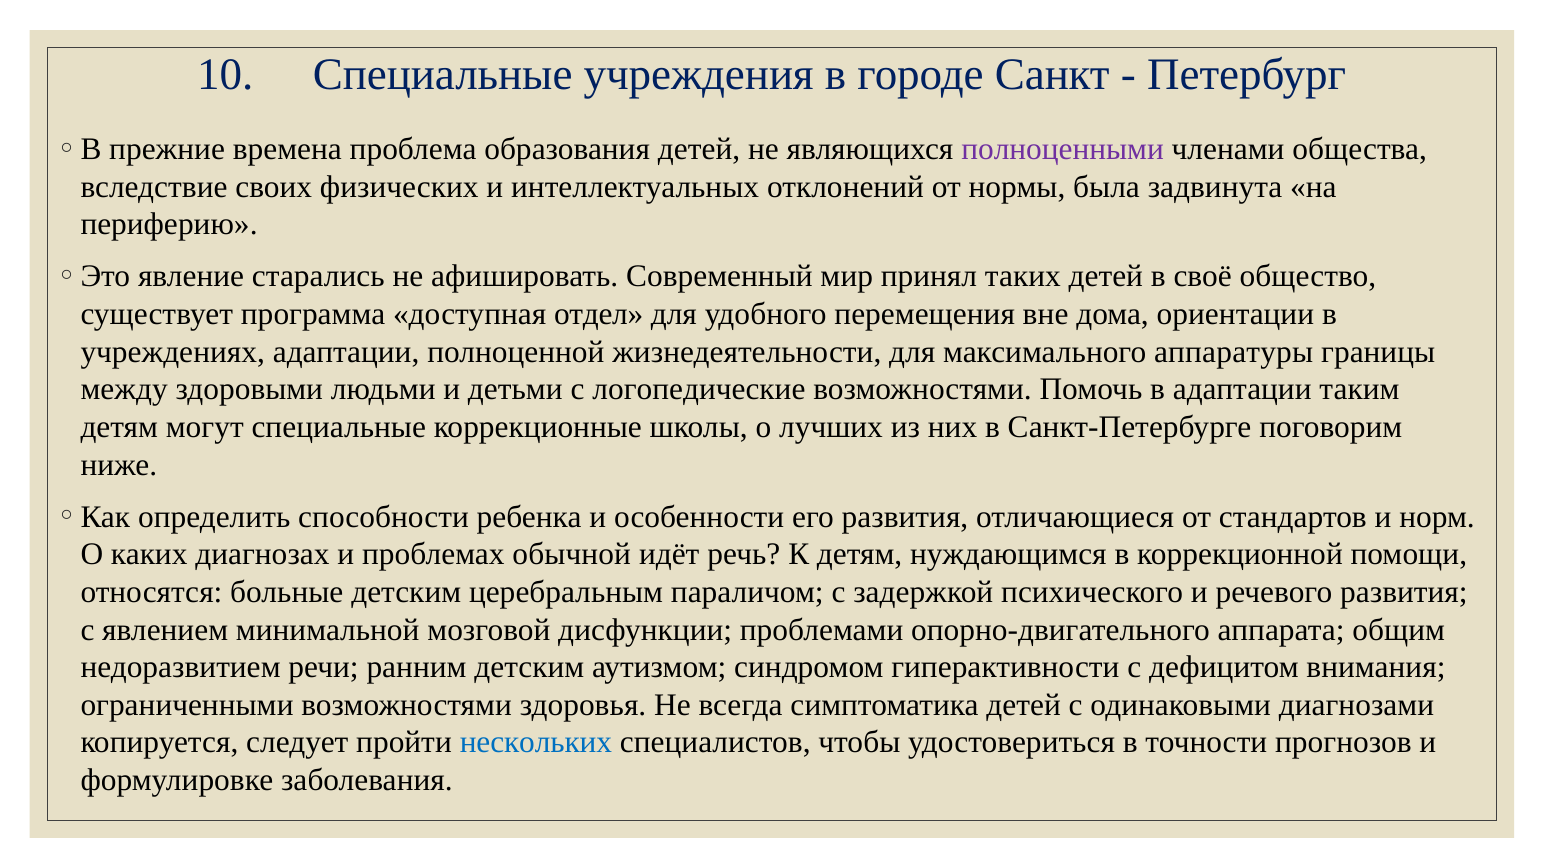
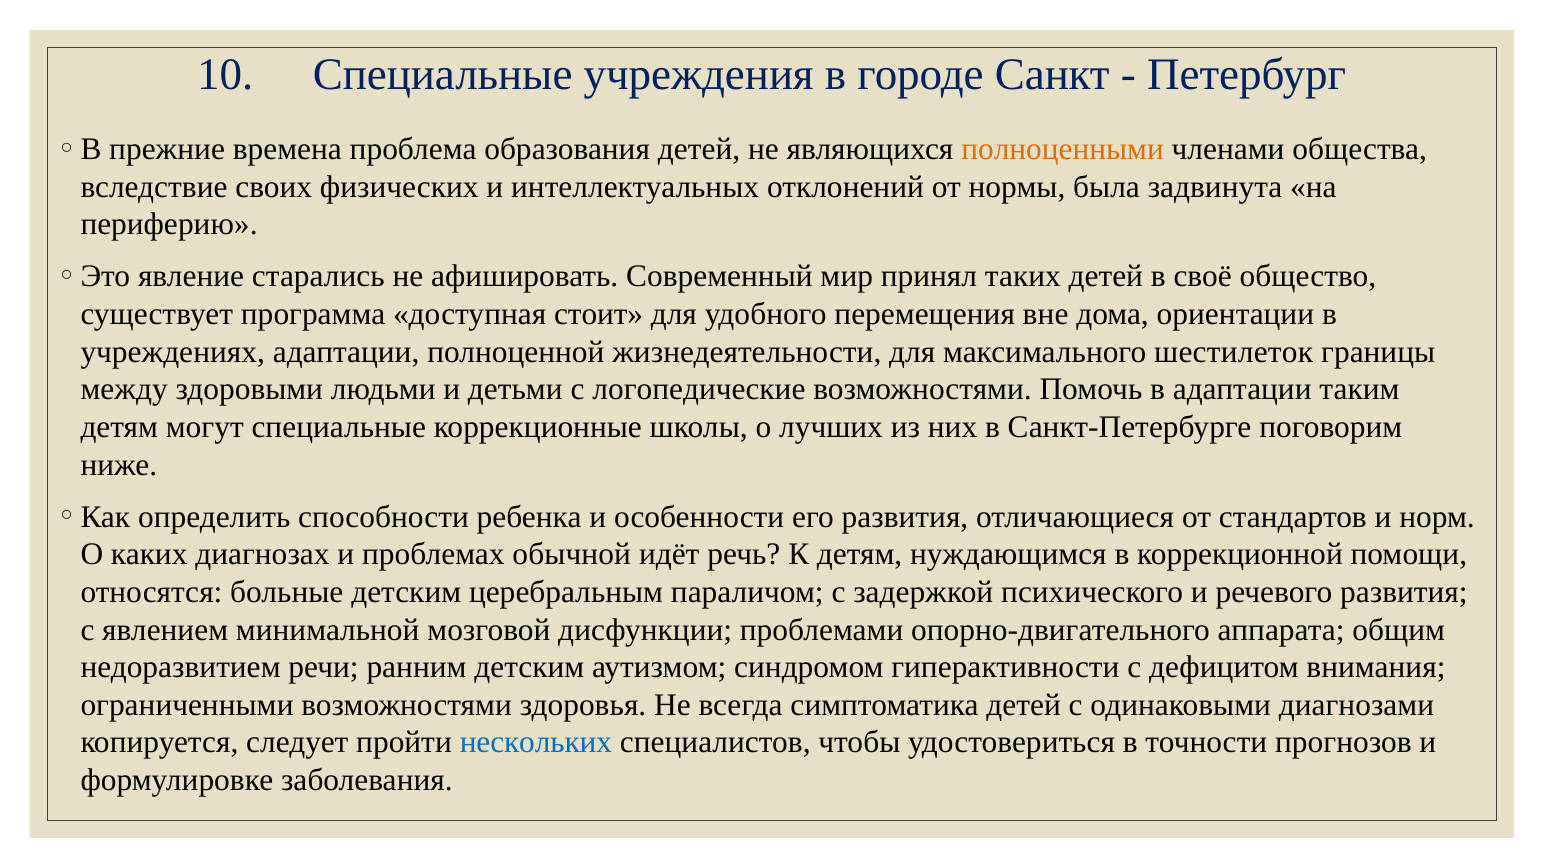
полноценными colour: purple -> orange
отдел: отдел -> стоит
аппаратуры: аппаратуры -> шестилеток
